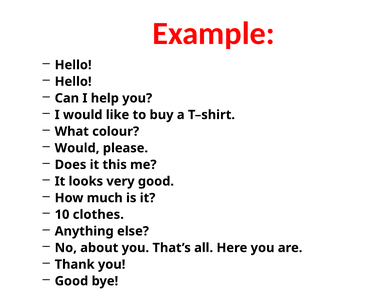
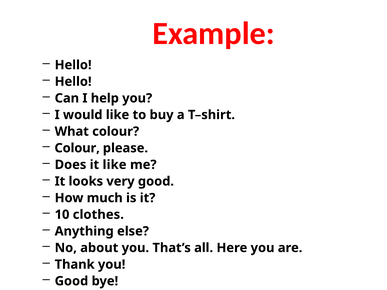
Would at (77, 148): Would -> Colour
it this: this -> like
